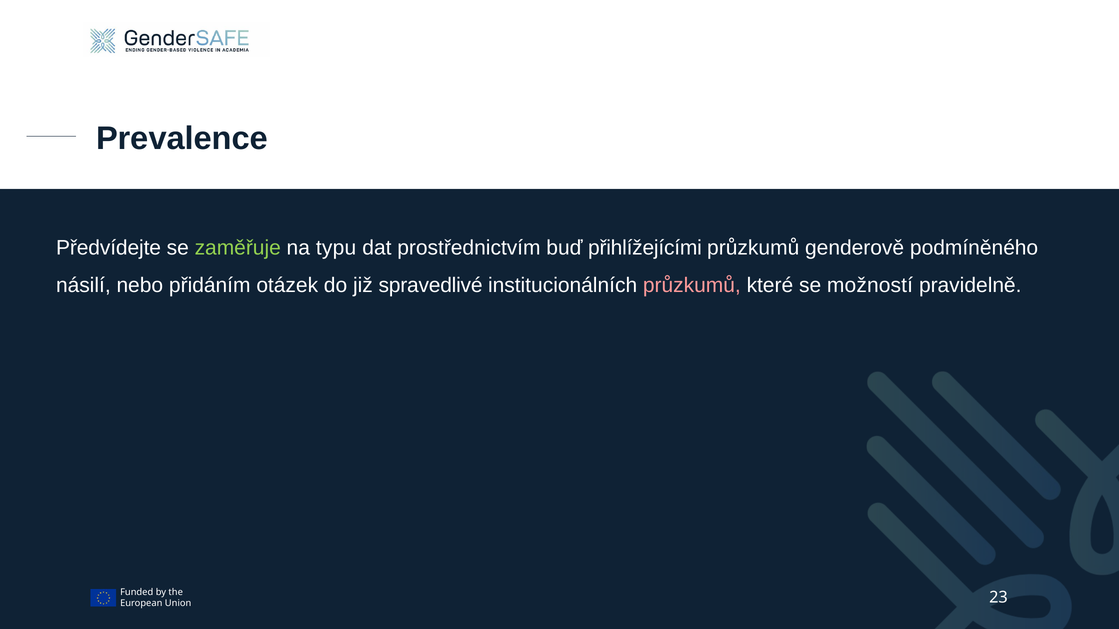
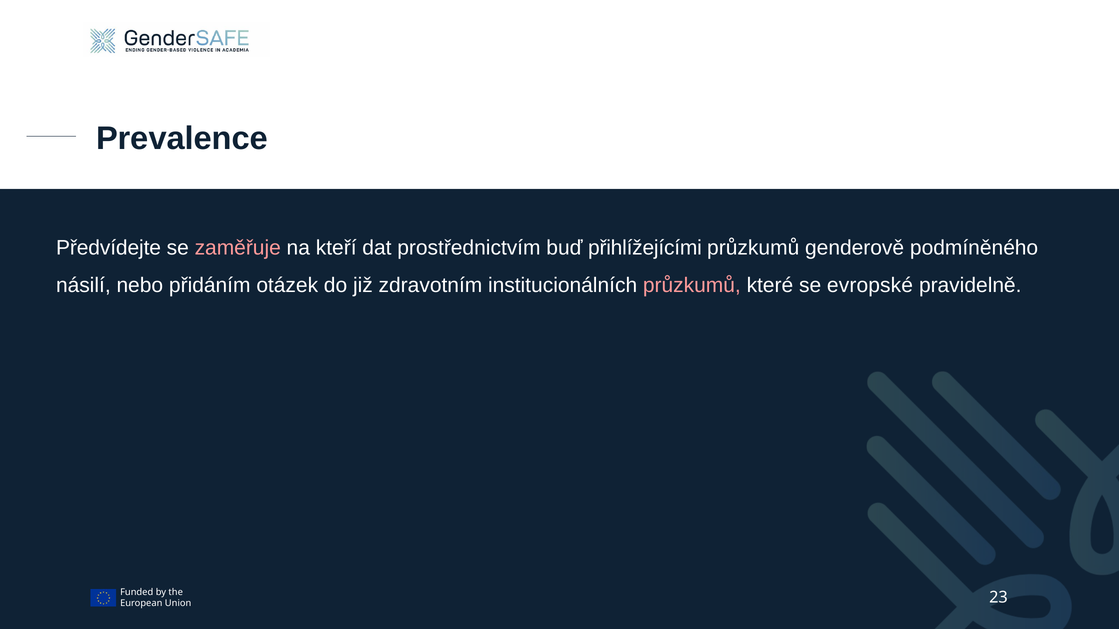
zaměřuje colour: light green -> pink
typu: typu -> kteří
spravedlivé: spravedlivé -> zdravotním
možností: možností -> evropské
